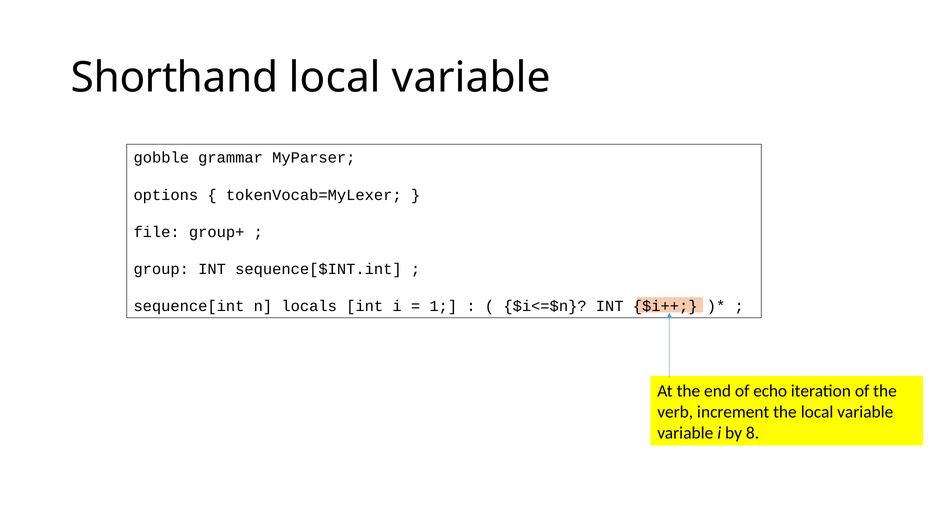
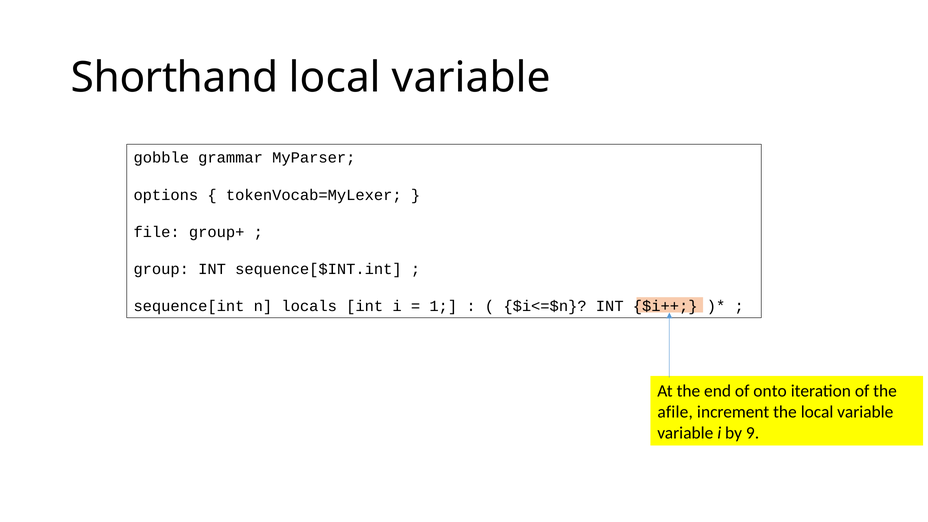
echo: echo -> onto
verb: verb -> afile
8: 8 -> 9
